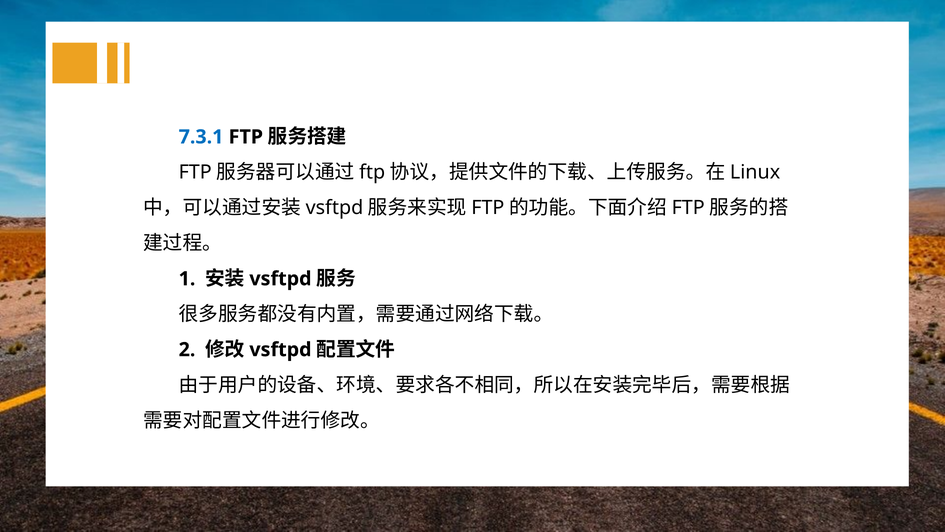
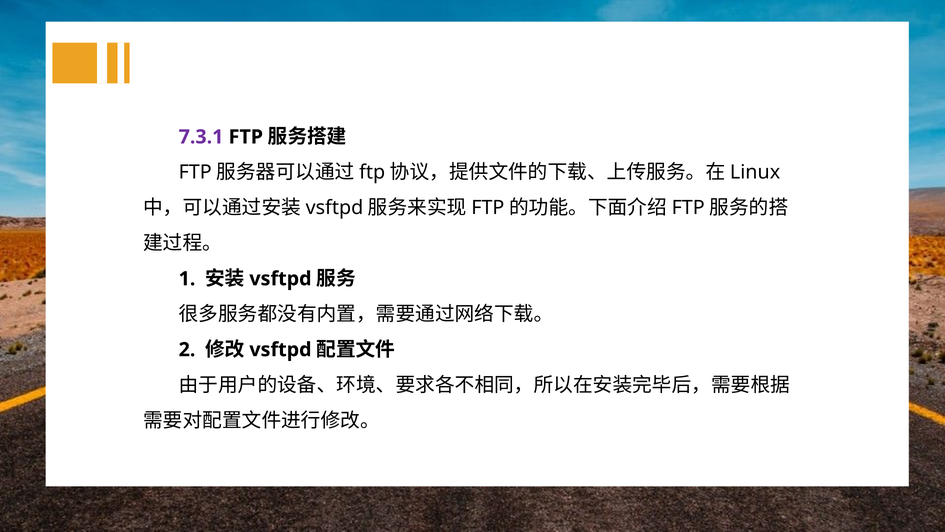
7.3.1 colour: blue -> purple
